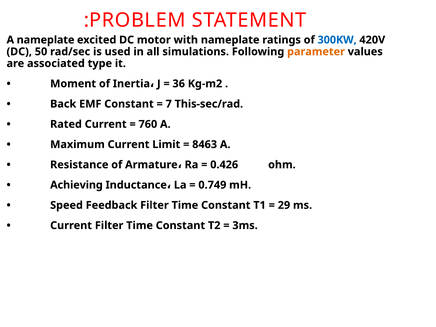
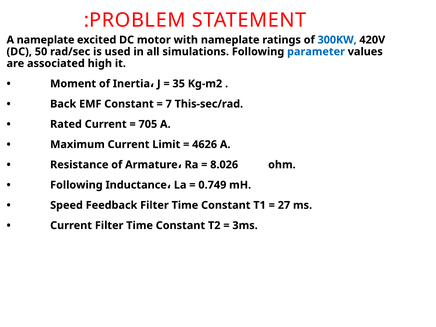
parameter colour: orange -> blue
type: type -> high
36: 36 -> 35
760: 760 -> 705
8463: 8463 -> 4626
0.426: 0.426 -> 8.026
Achieving at (76, 185): Achieving -> Following
29: 29 -> 27
